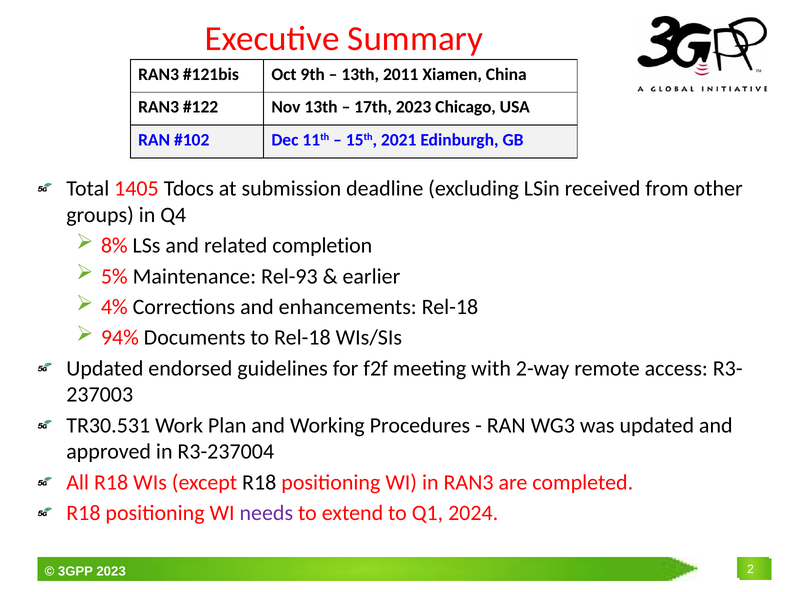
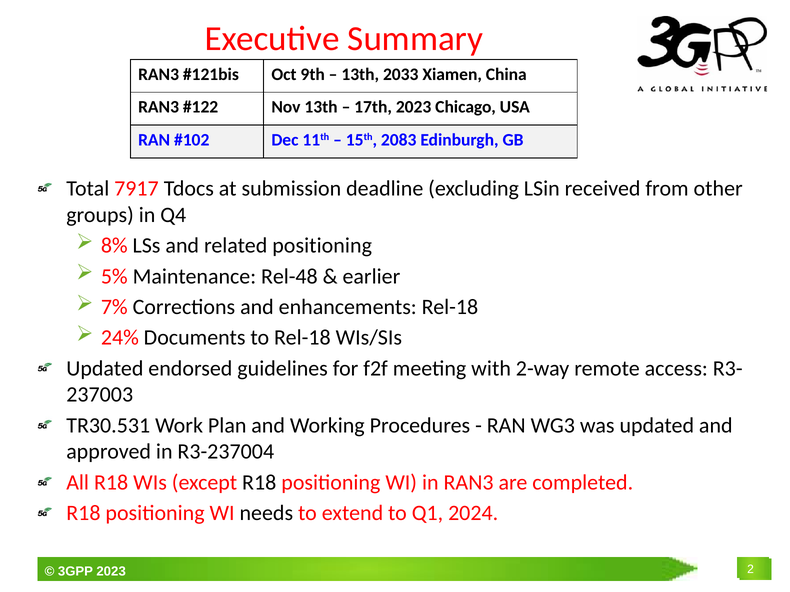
2011: 2011 -> 2033
2021: 2021 -> 2083
1405: 1405 -> 7917
related completion: completion -> positioning
Rel-93: Rel-93 -> Rel-48
4%: 4% -> 7%
94%: 94% -> 24%
needs colour: purple -> black
